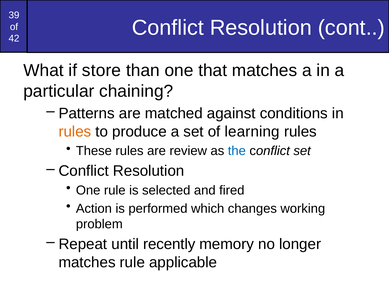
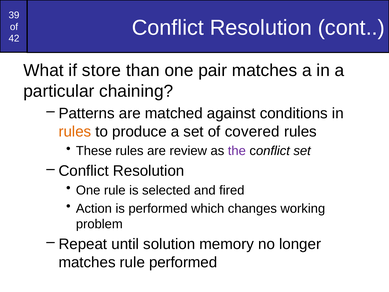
that: that -> pair
learning: learning -> covered
the colour: blue -> purple
recently: recently -> solution
rule applicable: applicable -> performed
